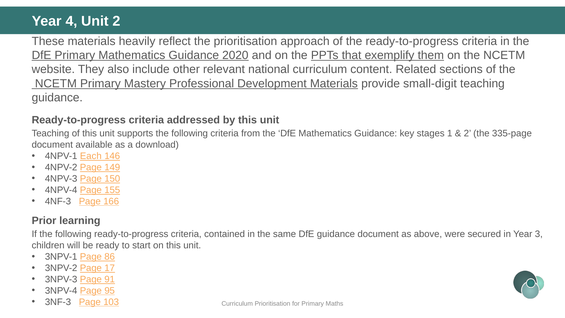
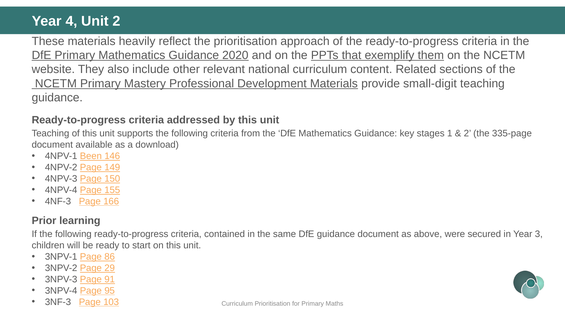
Each: Each -> Been
17: 17 -> 29
